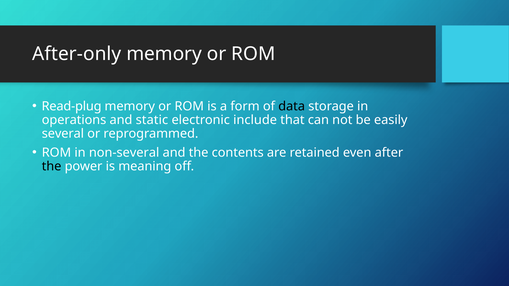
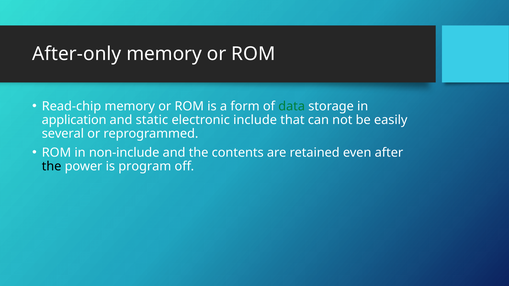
Read-plug: Read-plug -> Read-chip
data colour: black -> green
operations: operations -> application
non-several: non-several -> non-include
meaning: meaning -> program
